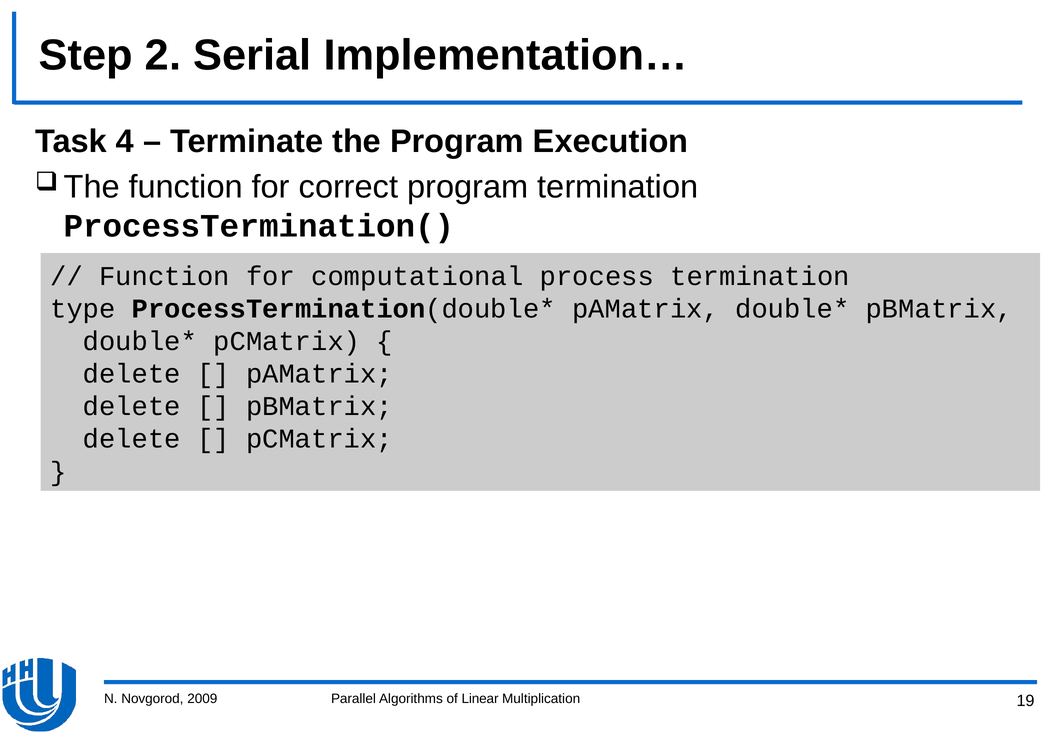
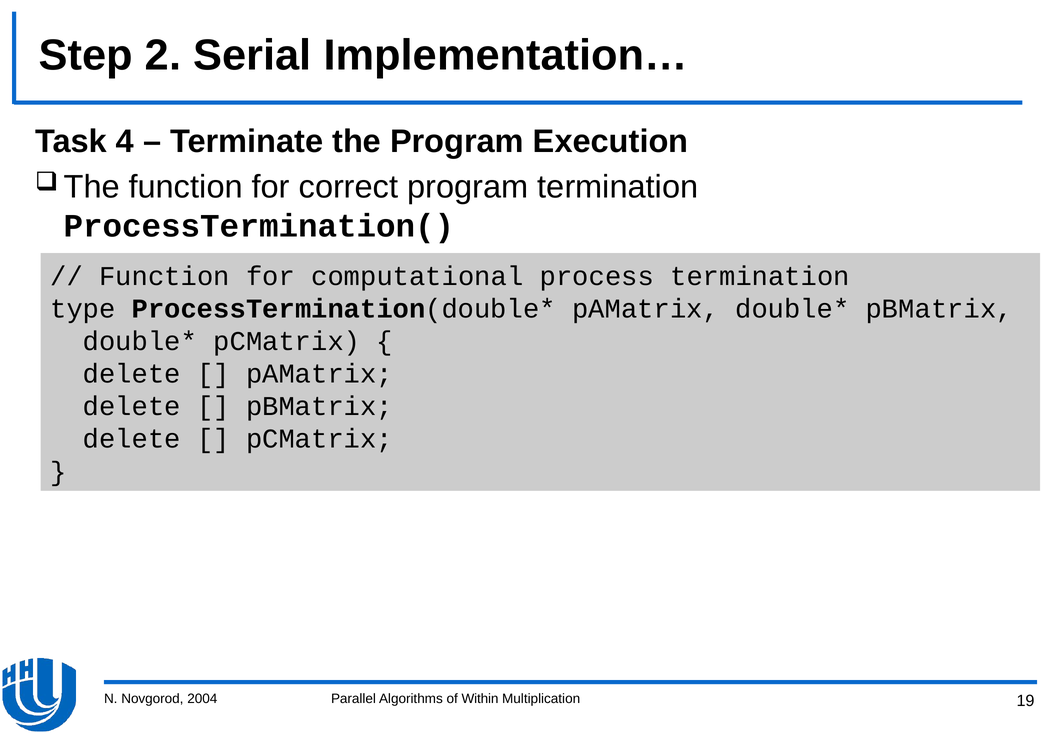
2009: 2009 -> 2004
Linear: Linear -> Within
